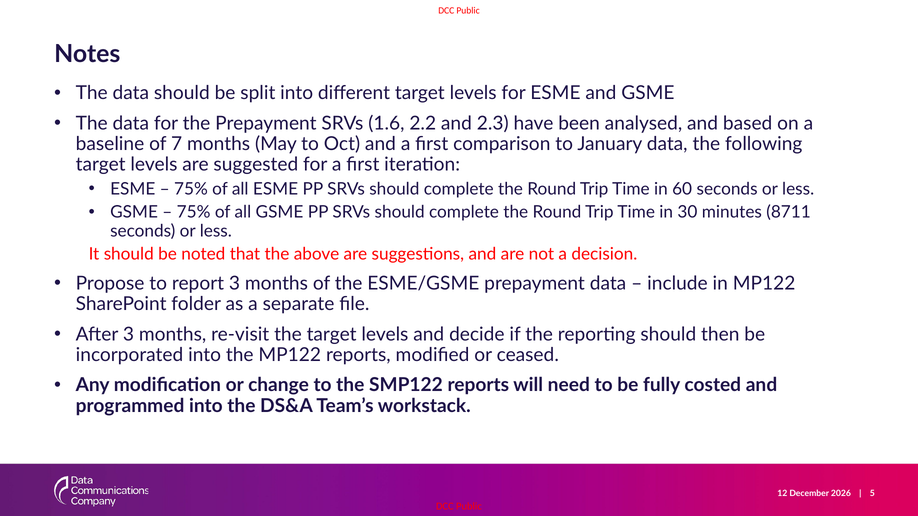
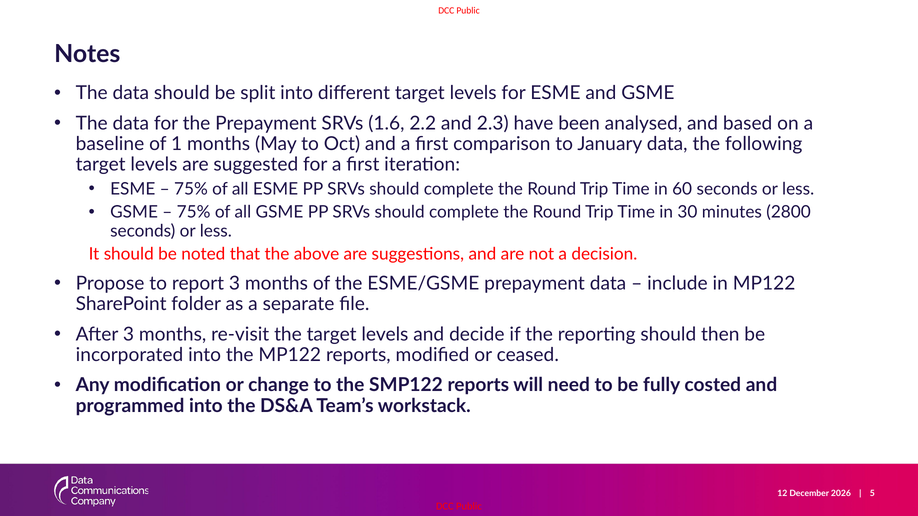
7: 7 -> 1
8711: 8711 -> 2800
